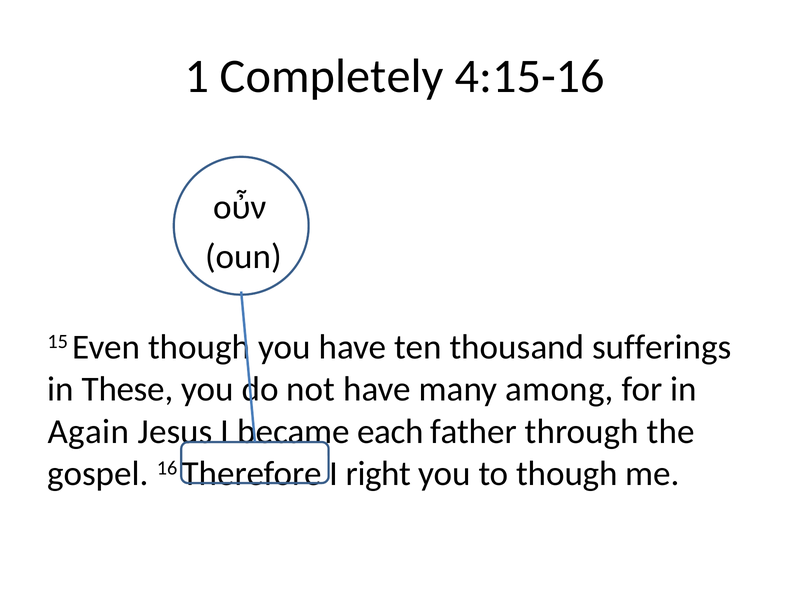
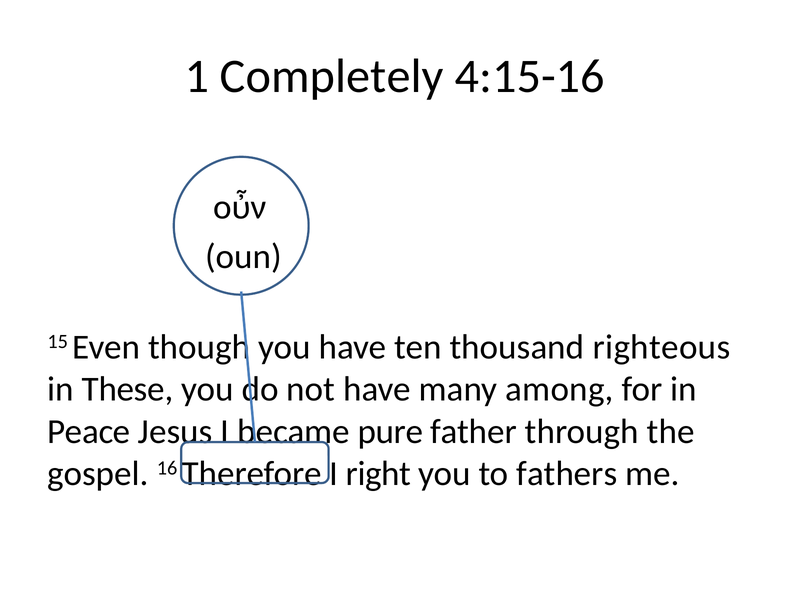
sufferings: sufferings -> righteous
Again: Again -> Peace
each: each -> pure
to though: though -> fathers
